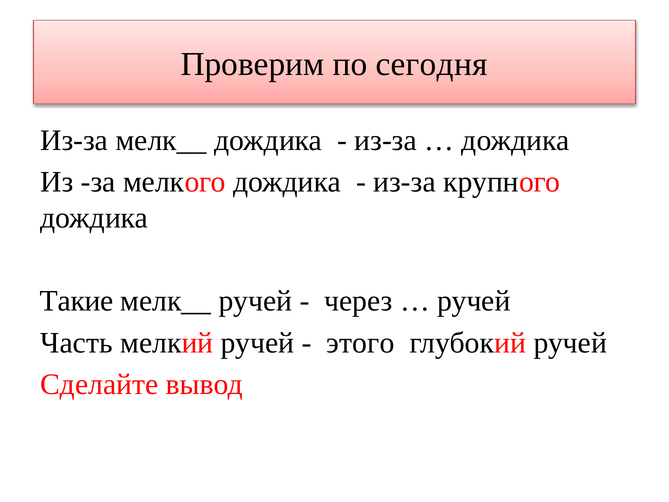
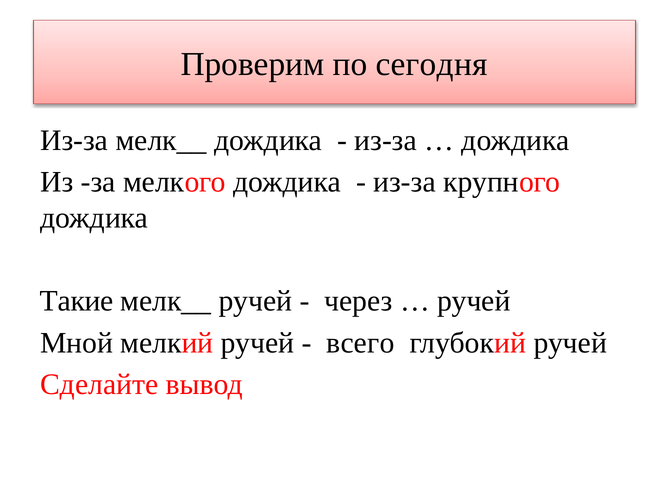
Часть: Часть -> Мной
этого: этого -> всего
